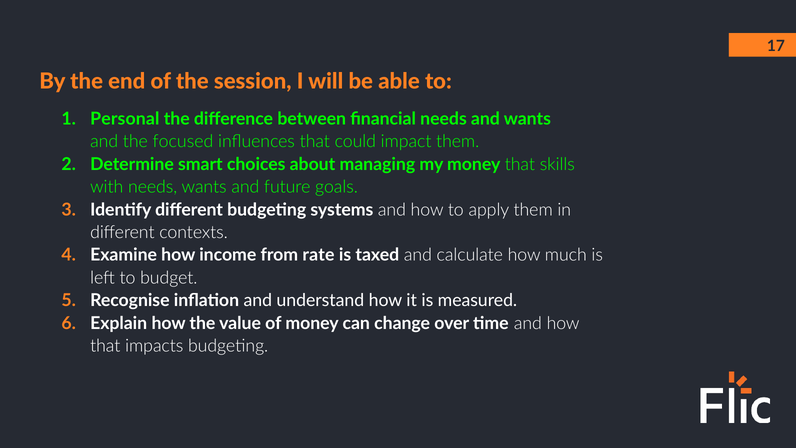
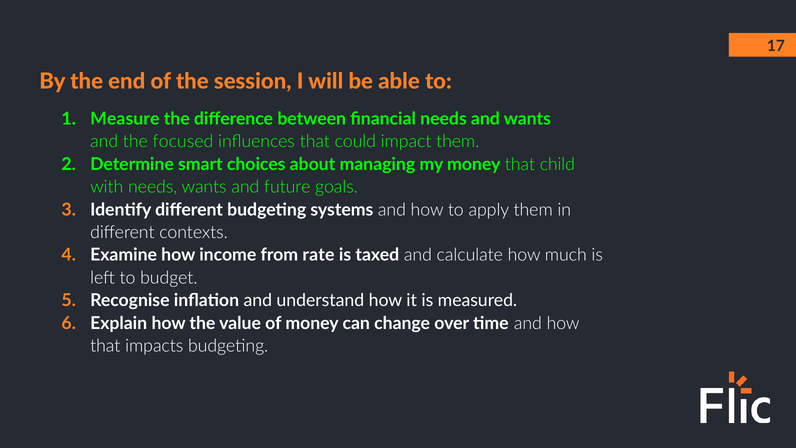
Personal: Personal -> Measure
skills: skills -> child
